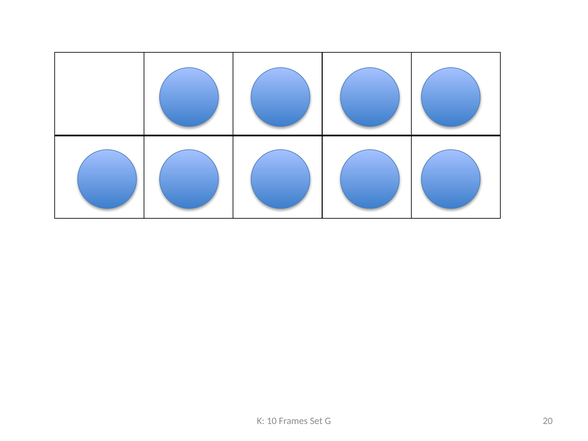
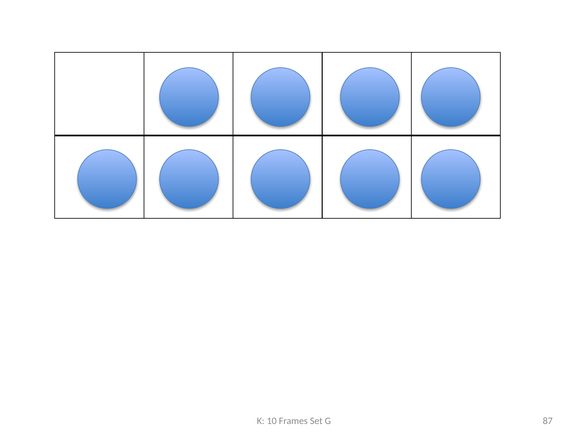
20: 20 -> 87
